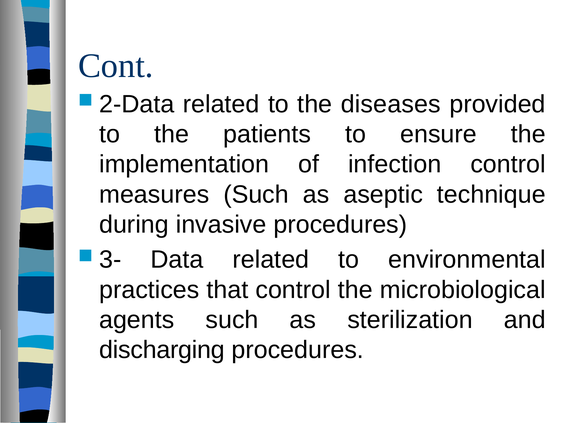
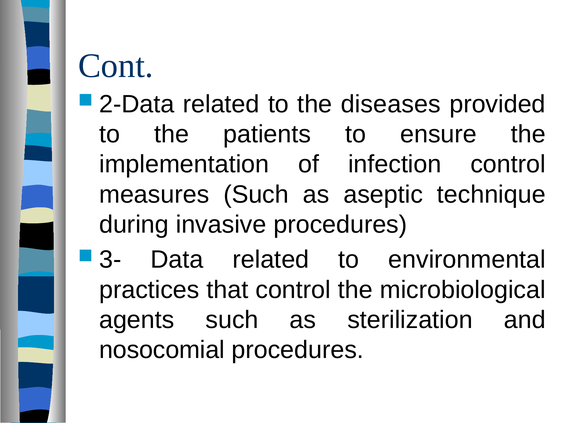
discharging: discharging -> nosocomial
